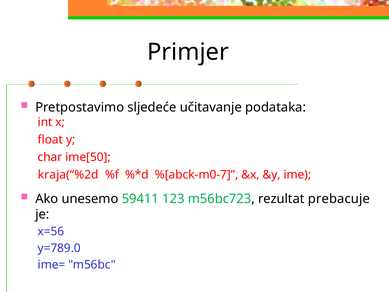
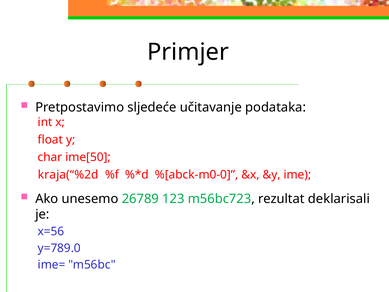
%[abck-m0-7: %[abck-m0-7 -> %[abck-m0-0
59411: 59411 -> 26789
prebacuje: prebacuje -> deklarisali
